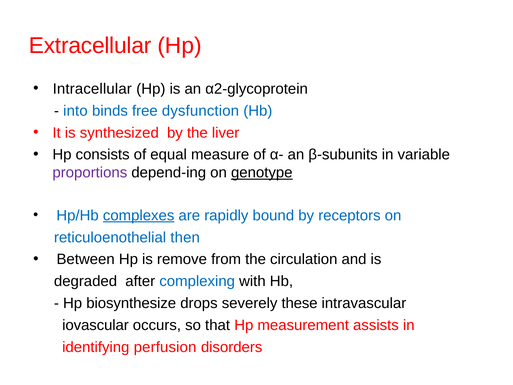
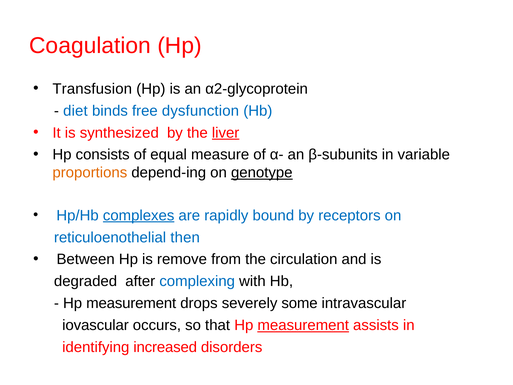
Extracellular: Extracellular -> Coagulation
Intracellular: Intracellular -> Transfusion
into: into -> diet
liver underline: none -> present
proportions colour: purple -> orange
biosynthesize at (131, 303): biosynthesize -> measurement
these: these -> some
measurement at (303, 325) underline: none -> present
perfusion: perfusion -> increased
